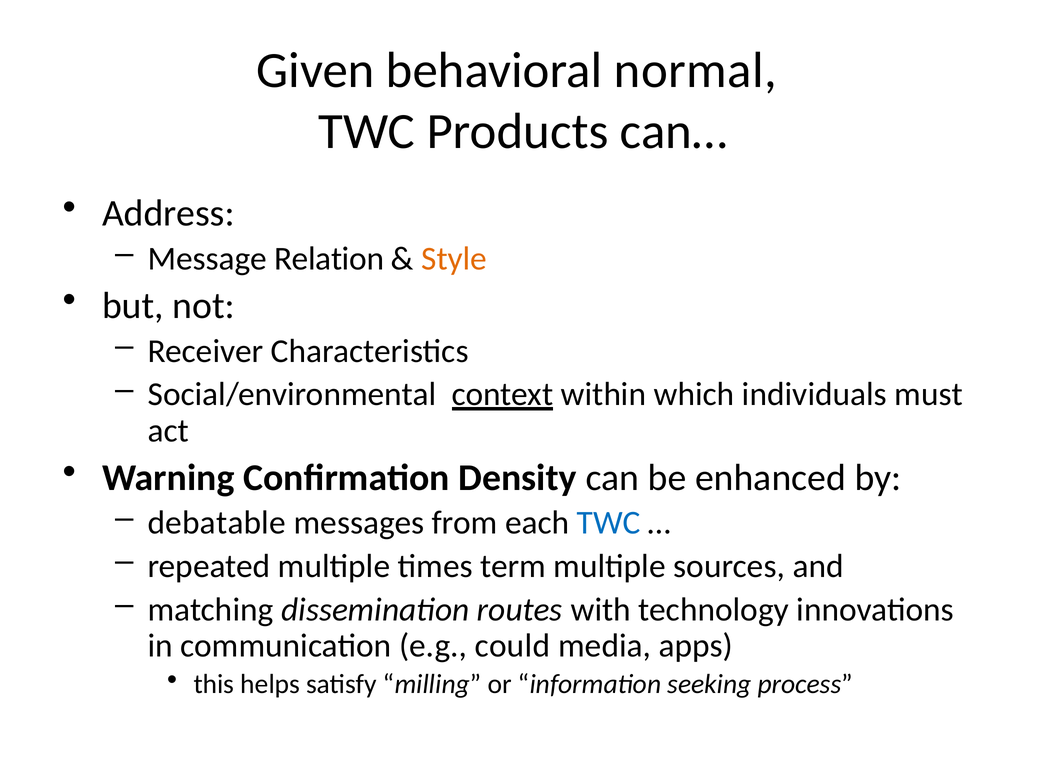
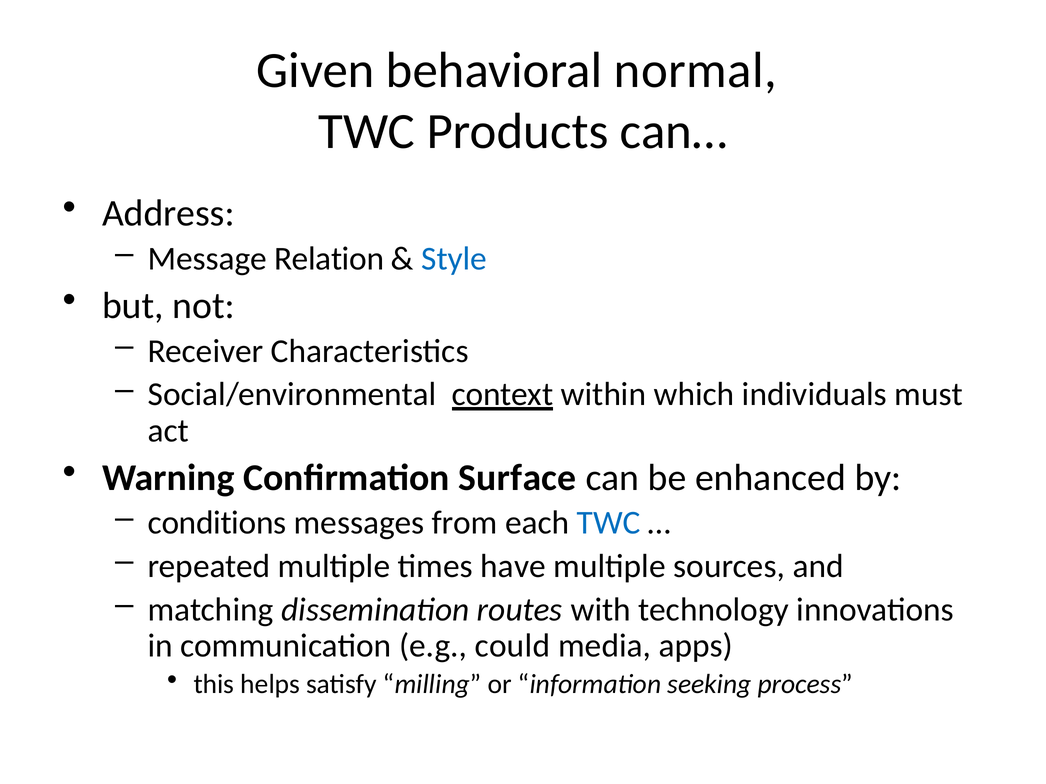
Style colour: orange -> blue
Density: Density -> Surface
debatable: debatable -> conditions
term: term -> have
